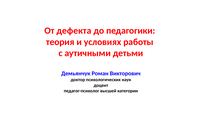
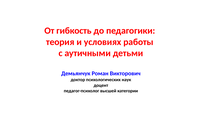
дефекта: дефекта -> гибкость
